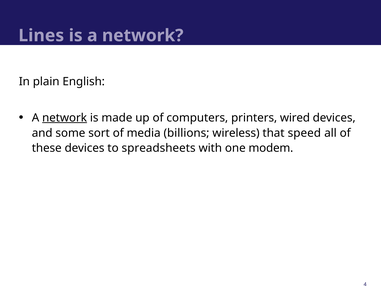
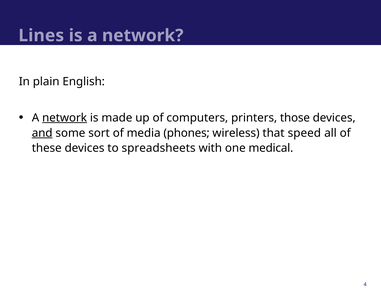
wired: wired -> those
and underline: none -> present
billions: billions -> phones
modem: modem -> medical
